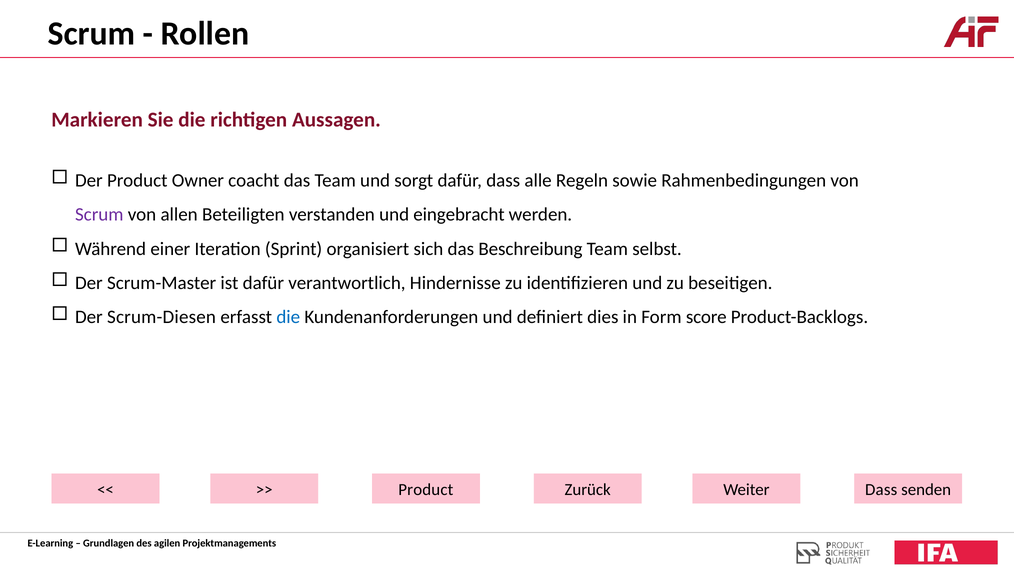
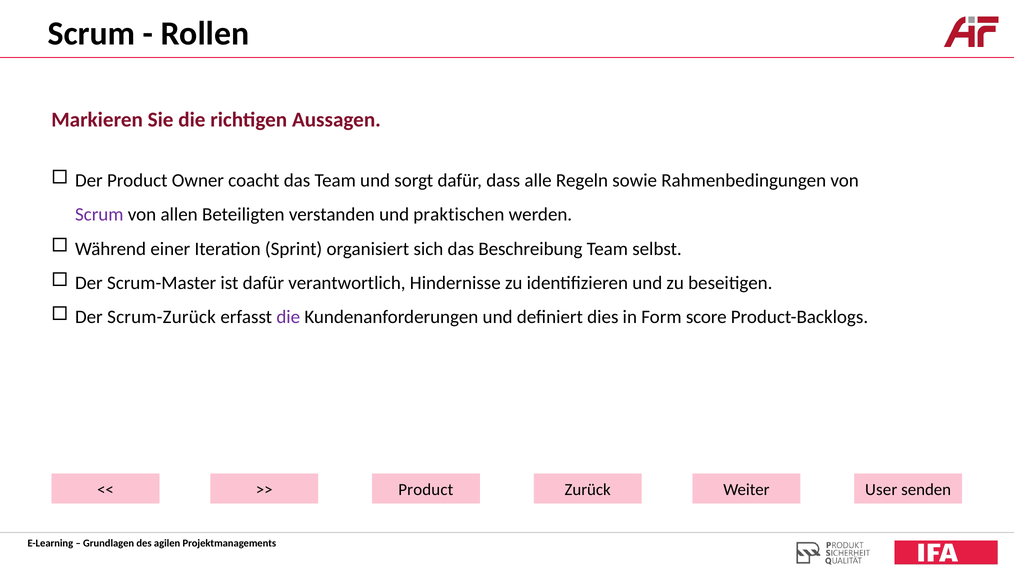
eingebracht: eingebracht -> praktischen
Scrum-Diesen: Scrum-Diesen -> Scrum-Zurück
die at (288, 317) colour: blue -> purple
Dass at (881, 490): Dass -> User
